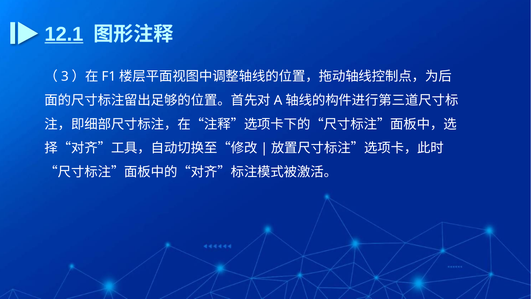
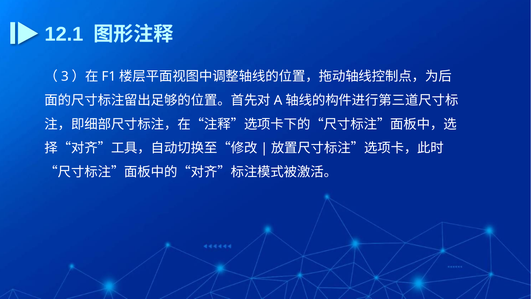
12.1 underline: present -> none
